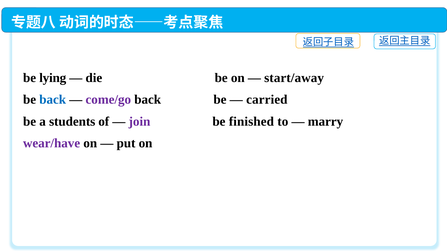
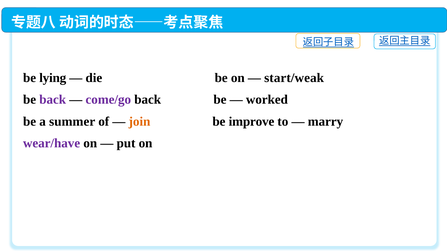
start/away: start/away -> start/weak
back at (53, 100) colour: blue -> purple
carried: carried -> worked
students: students -> summer
join colour: purple -> orange
finished: finished -> improve
